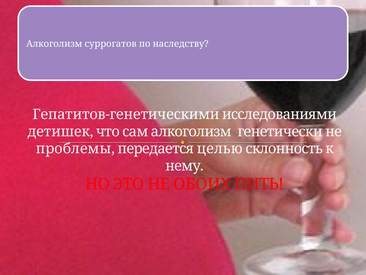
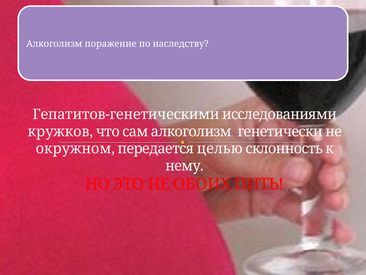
суррогатов: суррогатов -> поражение
детишек: детишек -> кружков
проблемы: проблемы -> окружном
